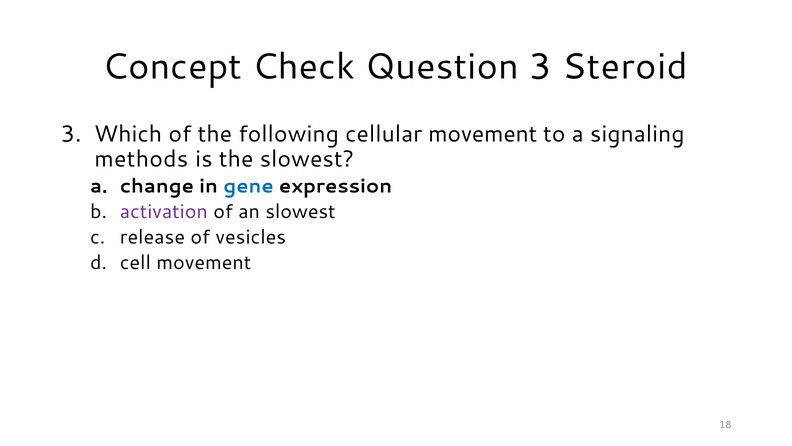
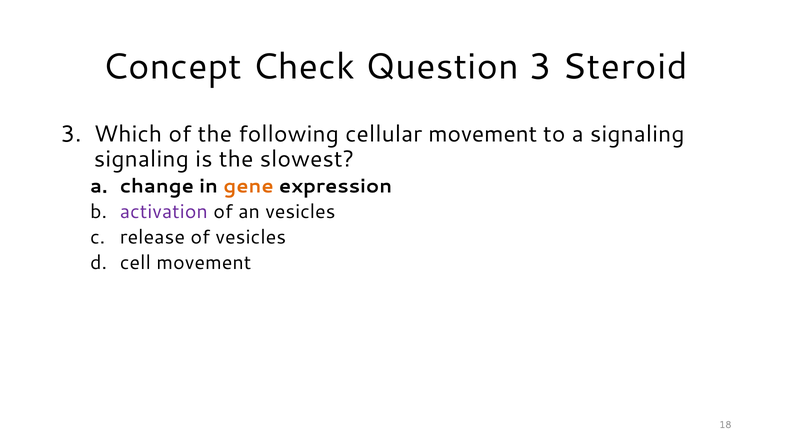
methods at (141, 159): methods -> signaling
gene colour: blue -> orange
an slowest: slowest -> vesicles
